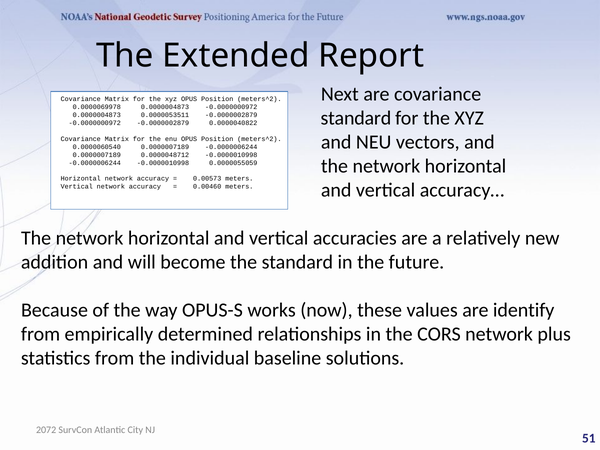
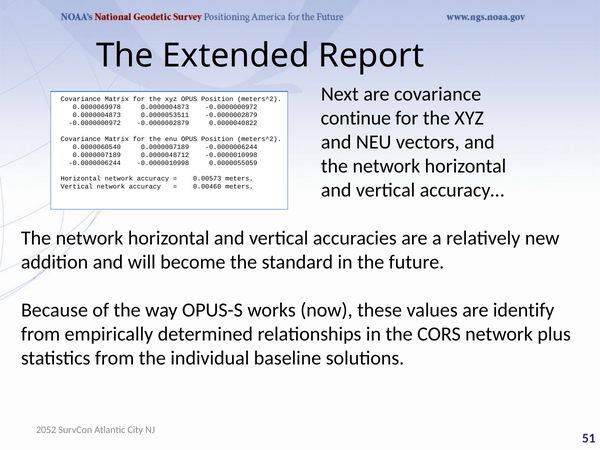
standard at (356, 118): standard -> continue
2072: 2072 -> 2052
